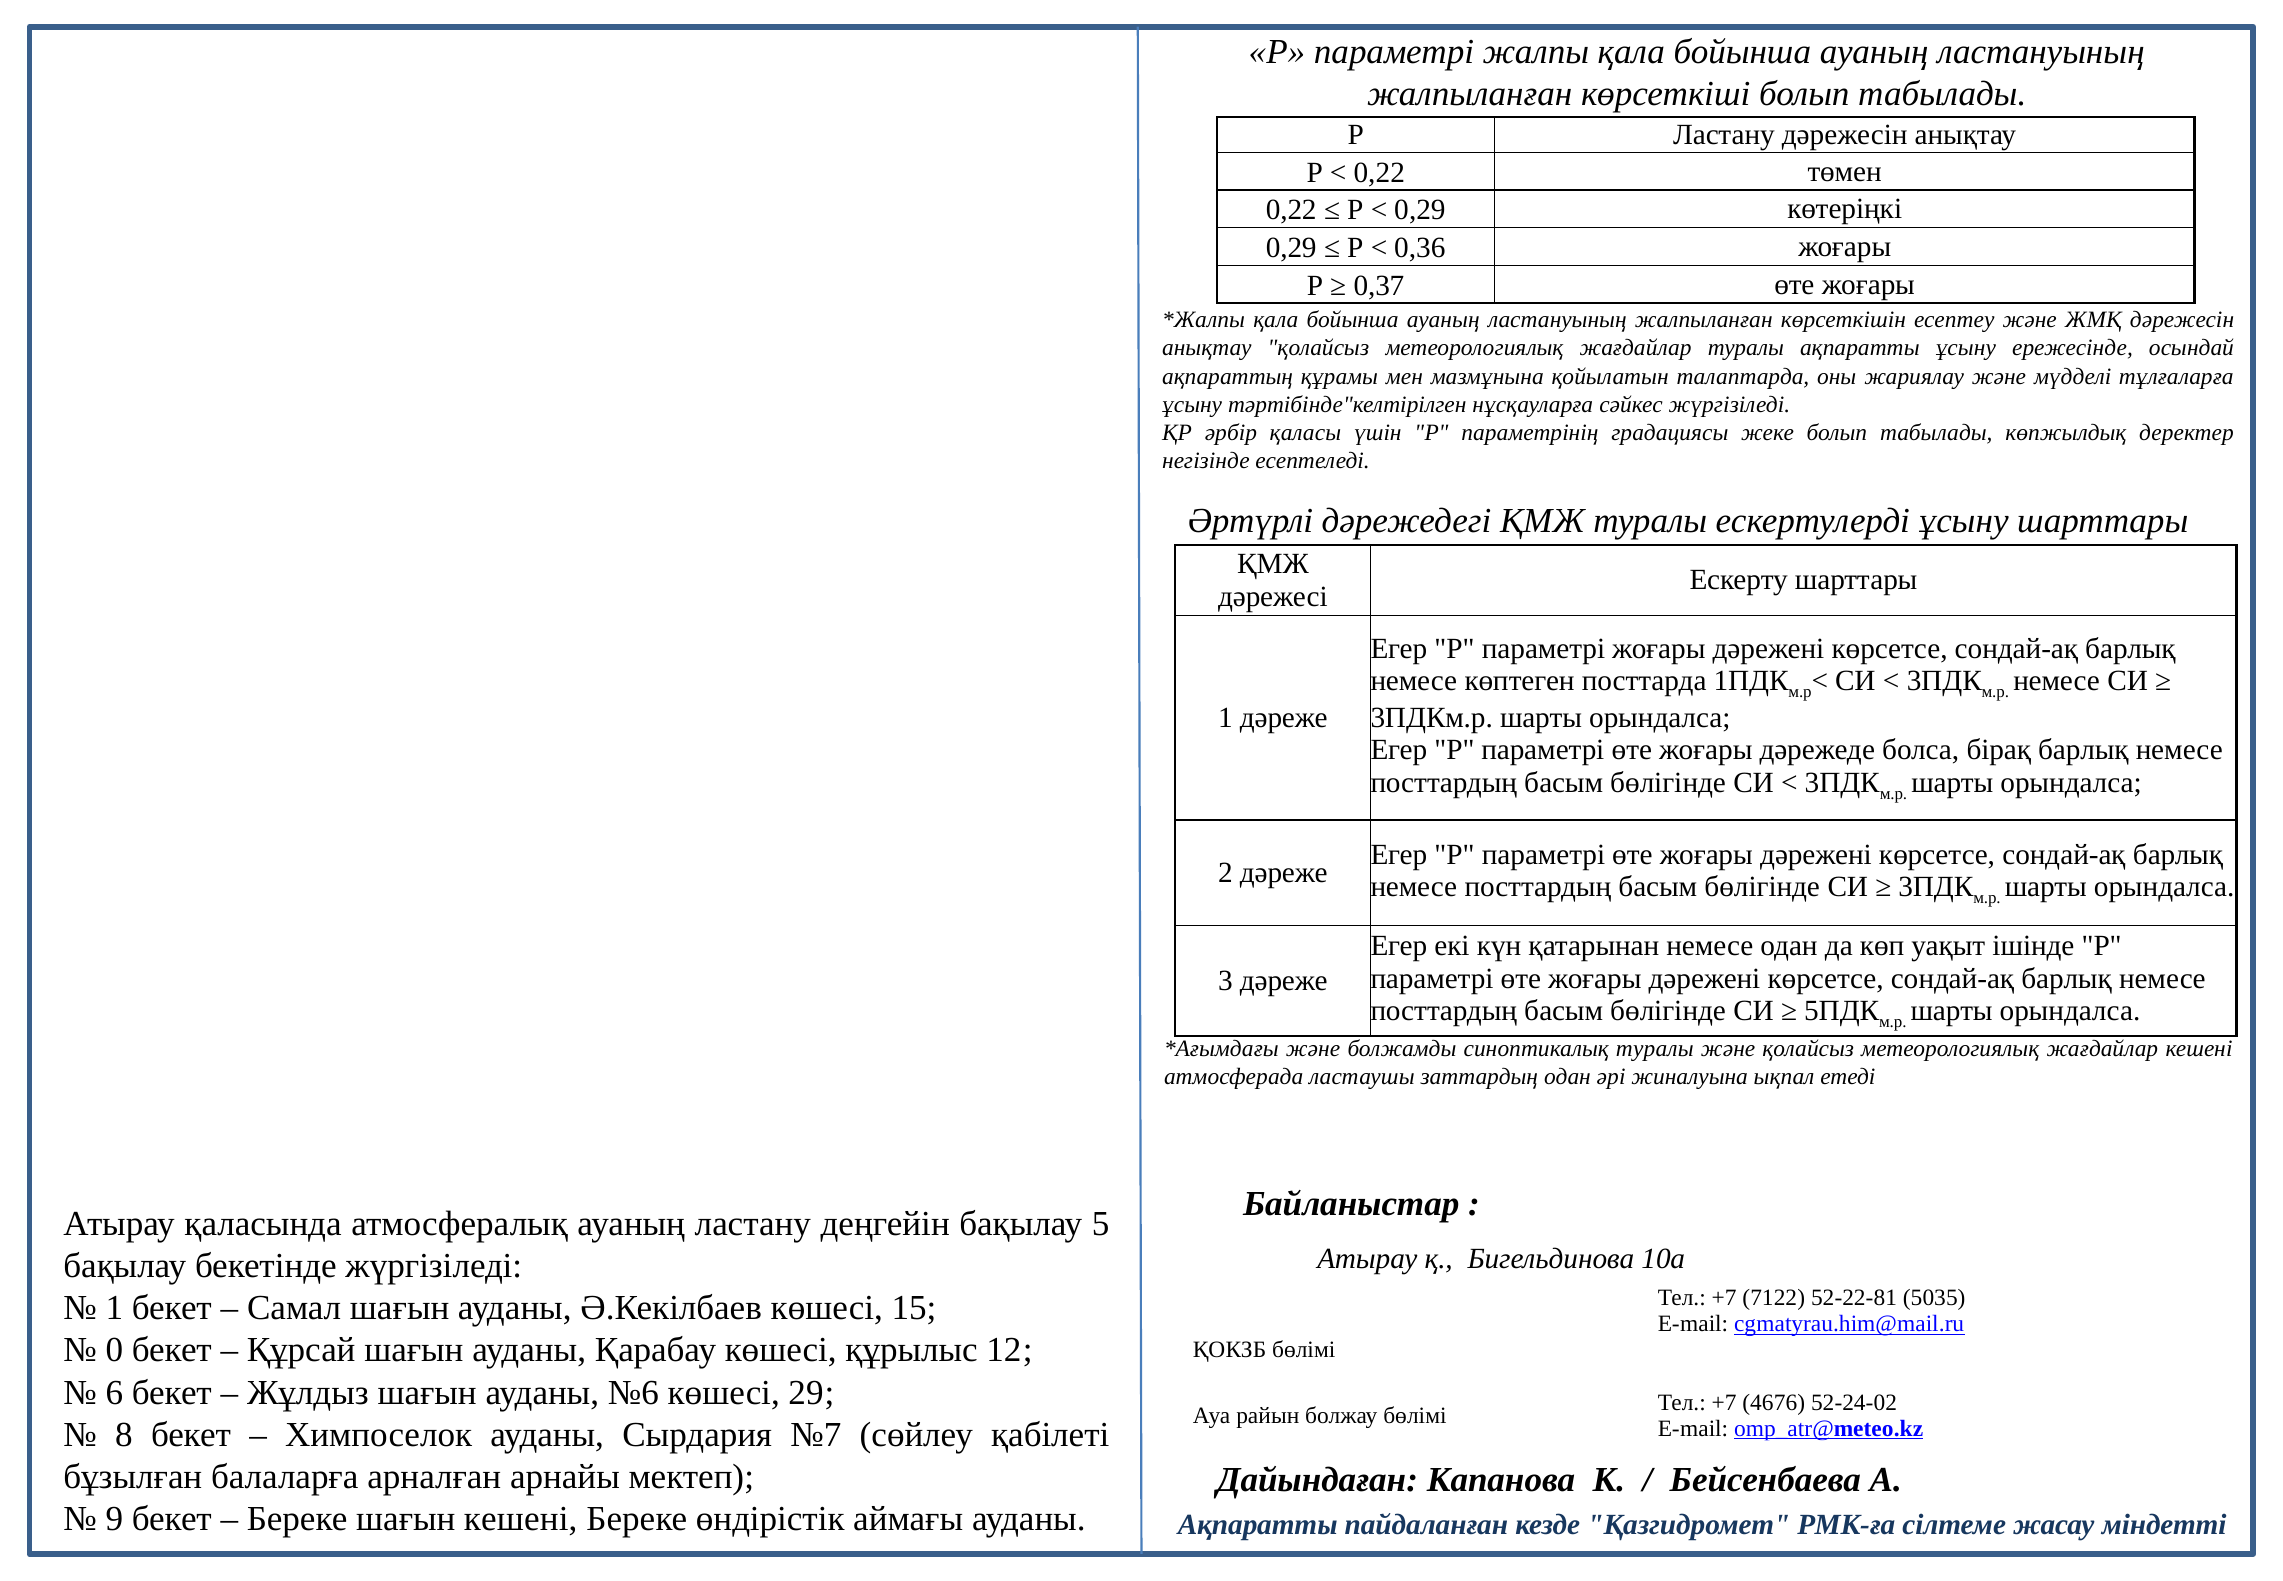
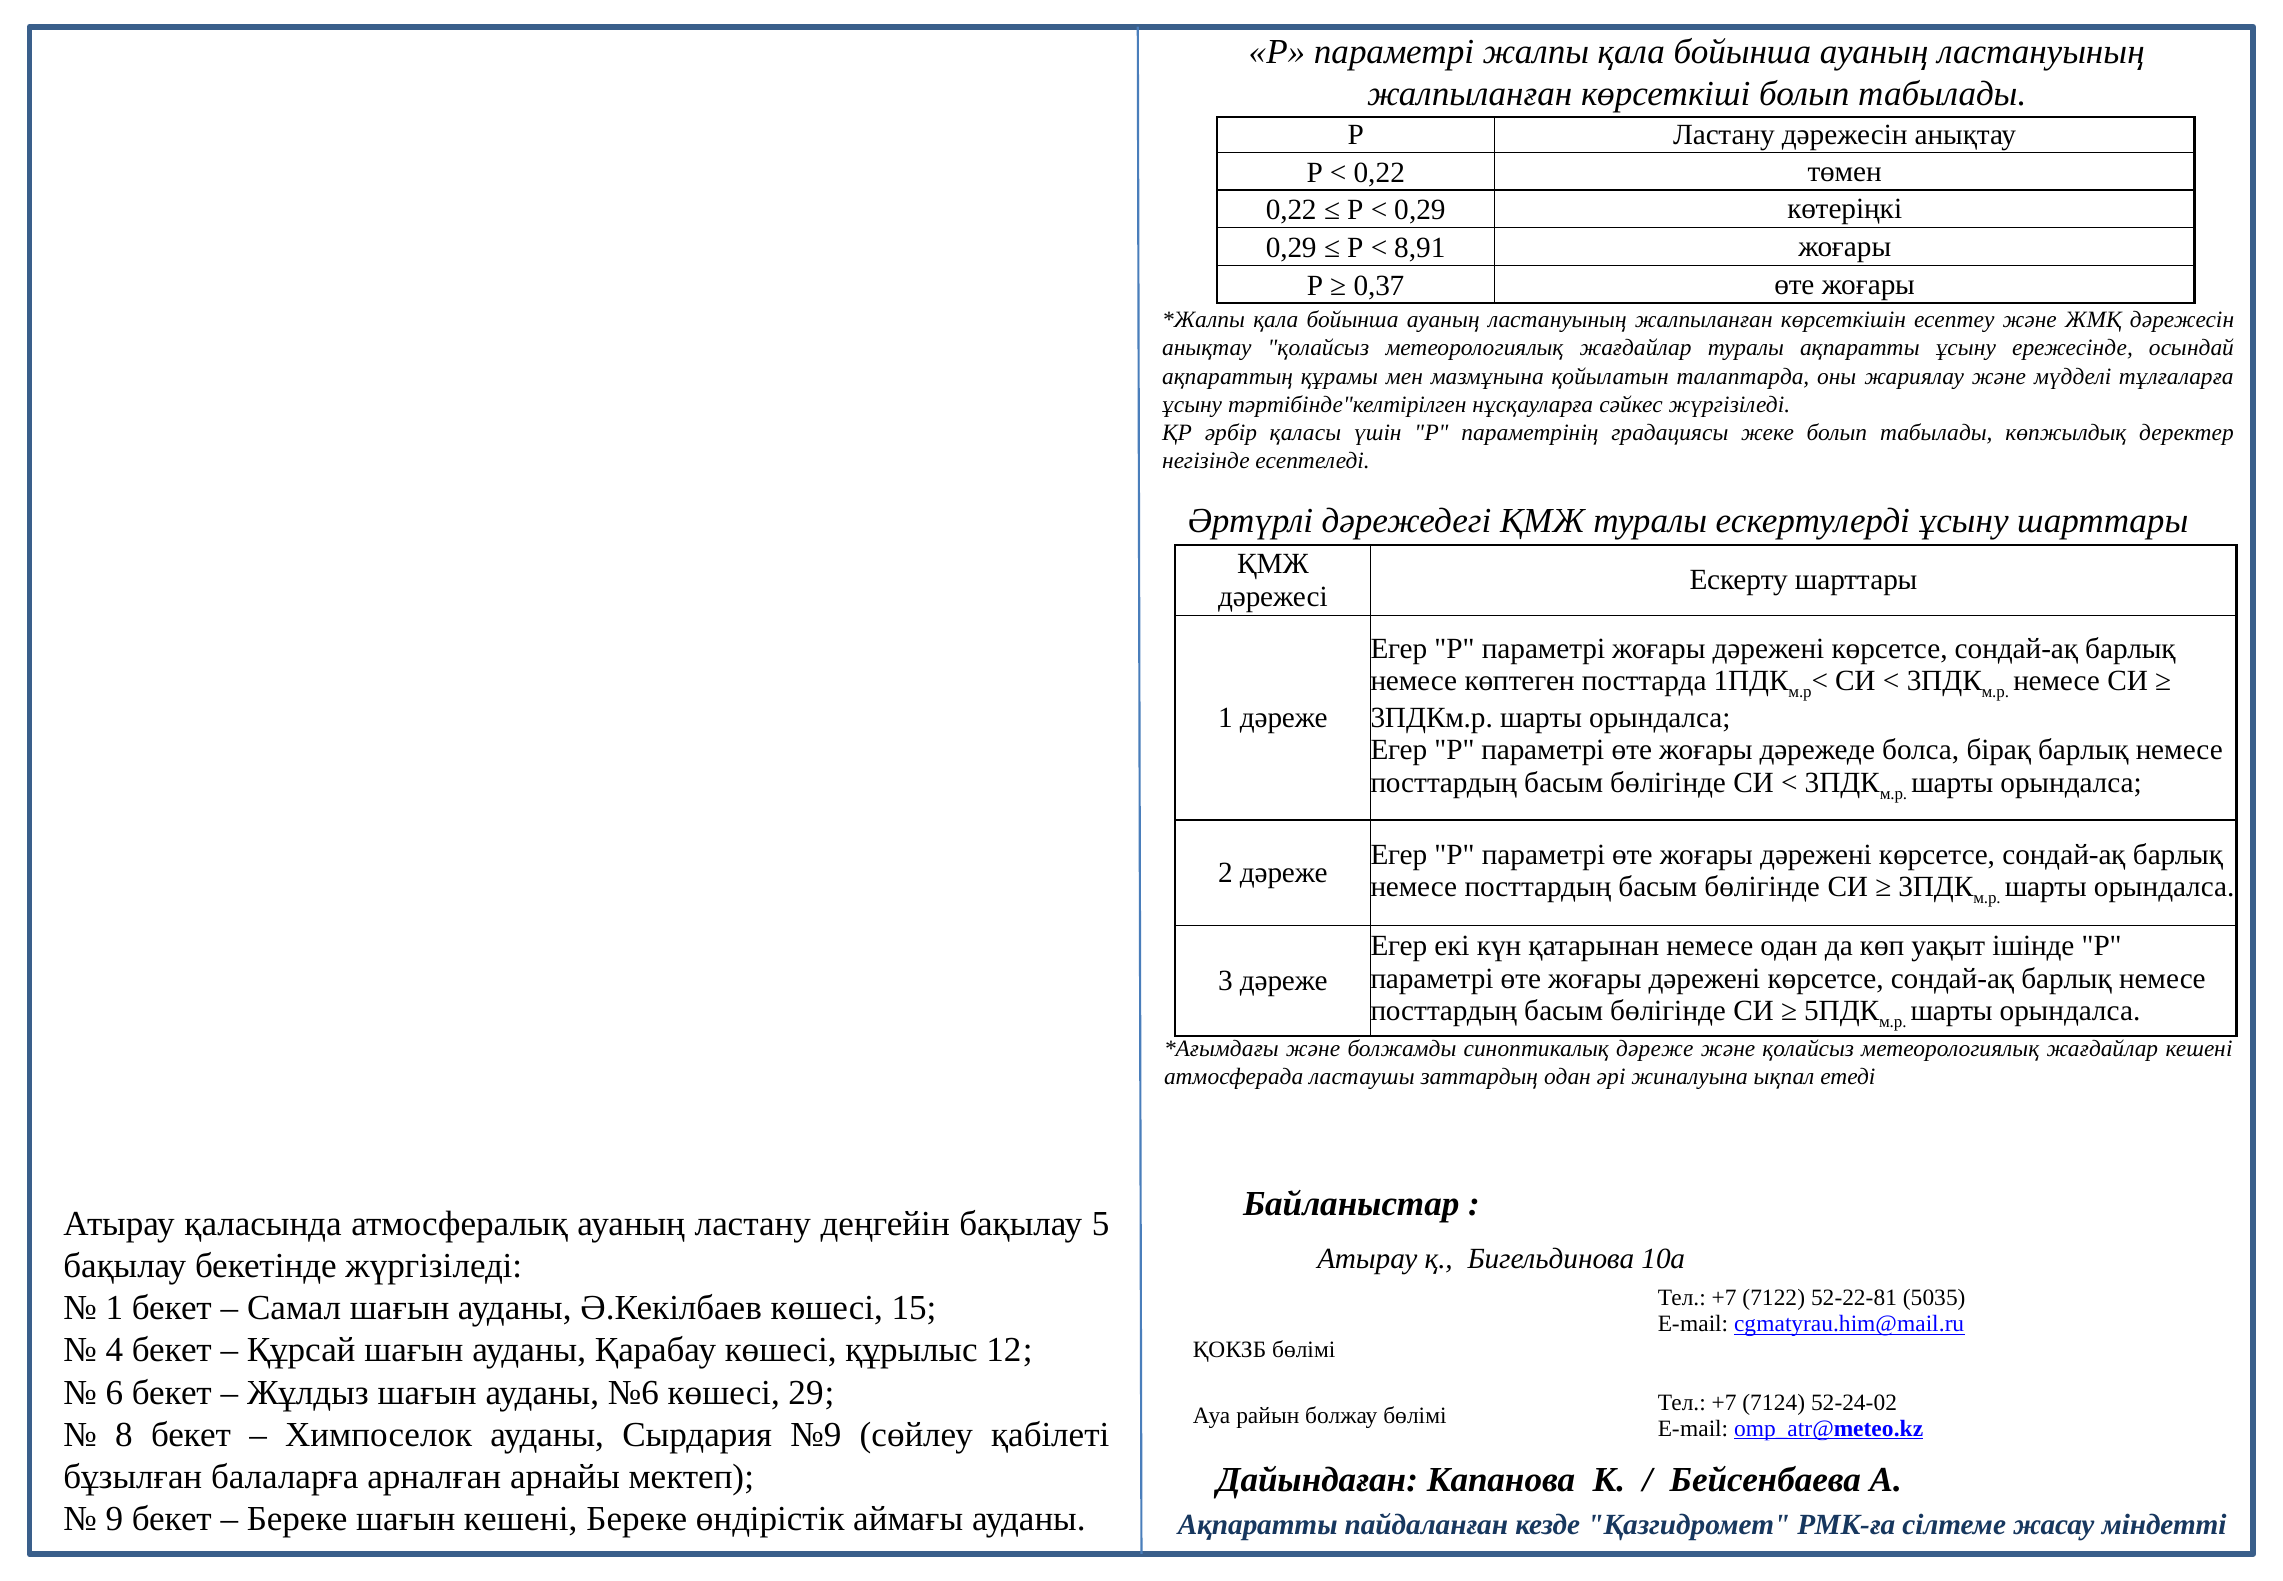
0,36: 0,36 -> 8,91
синоптикалық туралы: туралы -> дәреже
0: 0 -> 4
4676: 4676 -> 7124
№7: №7 -> №9
